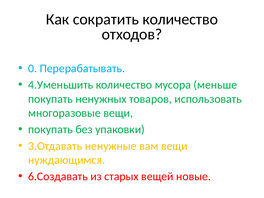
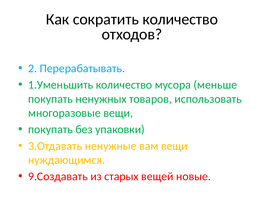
0: 0 -> 2
4.Уменьшить: 4.Уменьшить -> 1.Уменьшить
6.Создавать: 6.Создавать -> 9.Создавать
